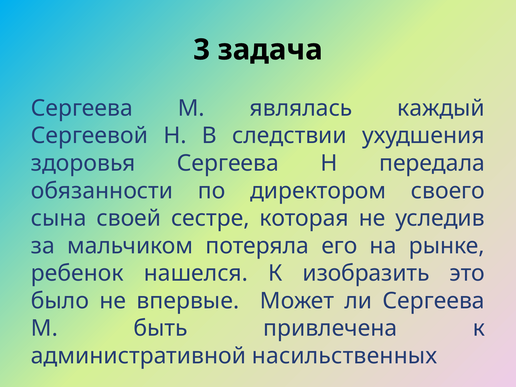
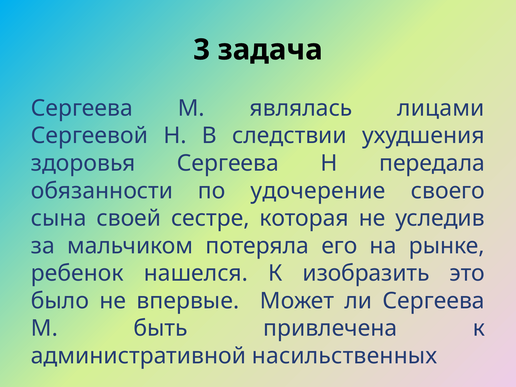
каждый: каждый -> лицами
директором: директором -> удочерение
